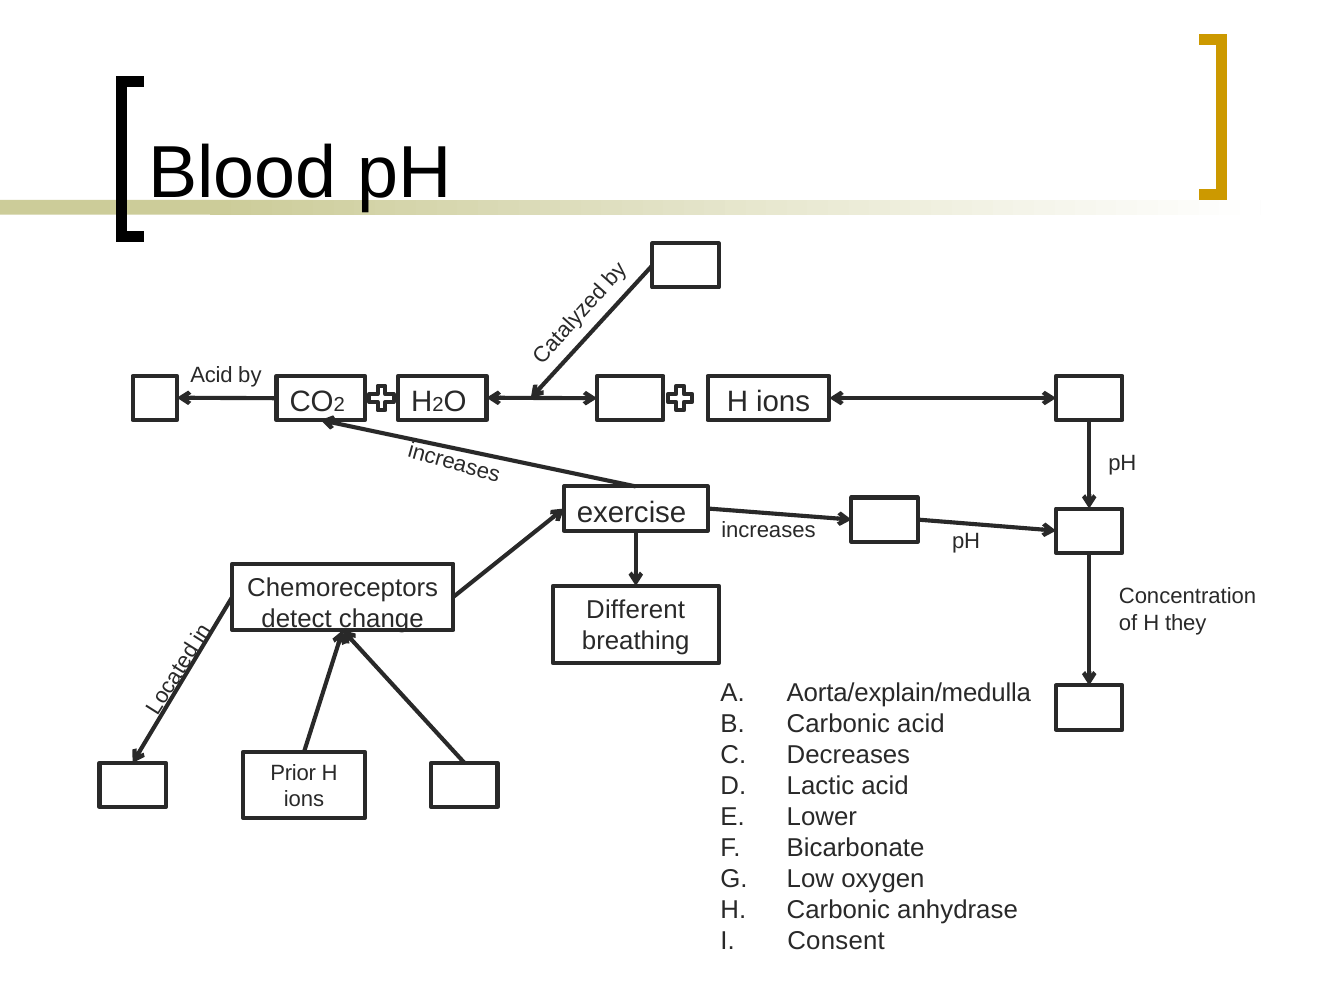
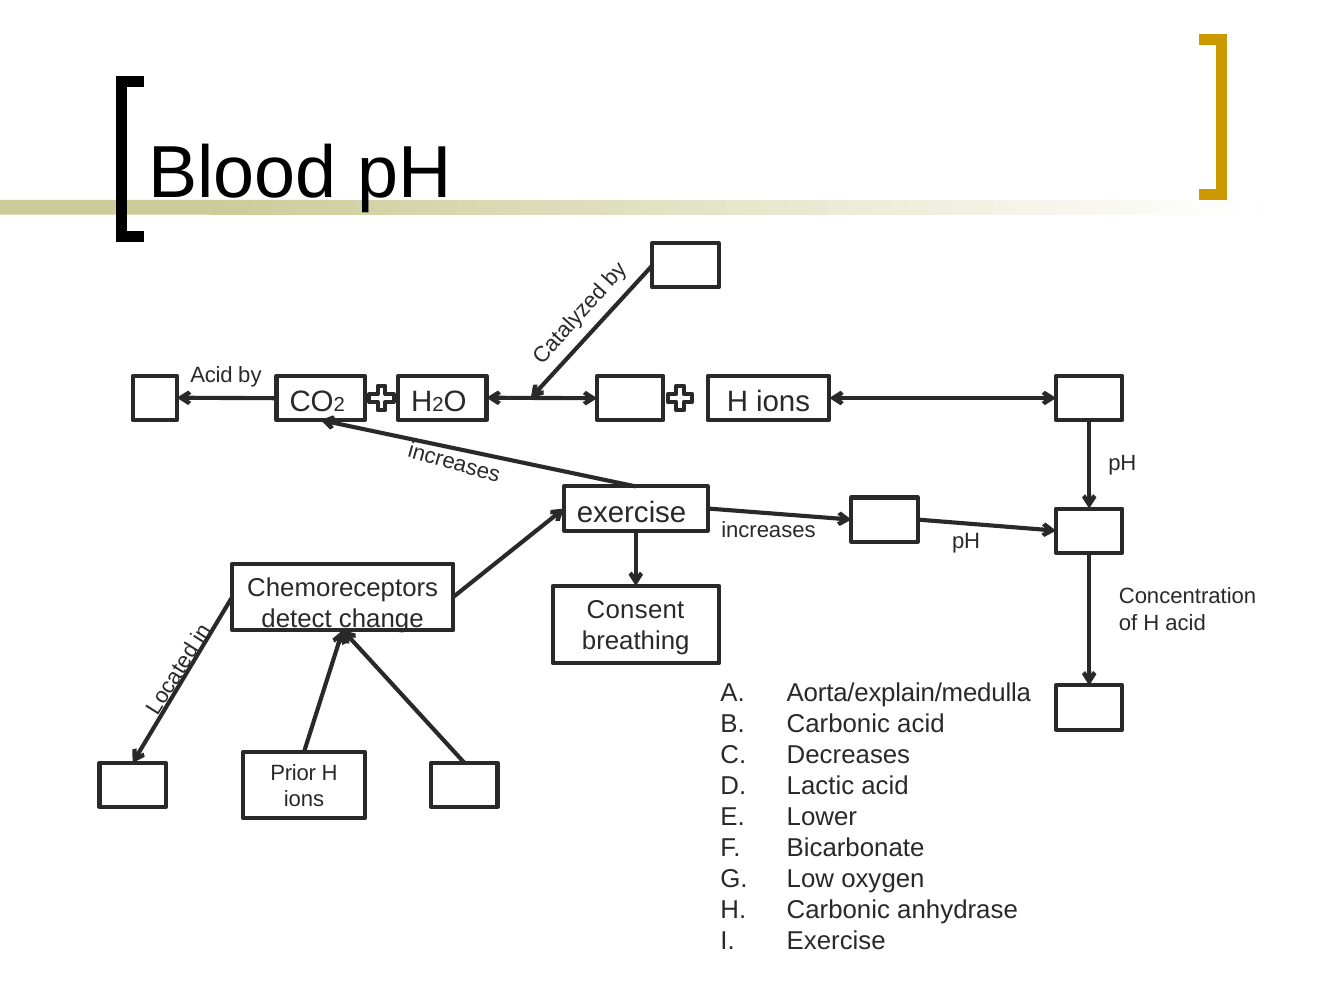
Different: Different -> Consent
H they: they -> acid
Consent at (836, 941): Consent -> Exercise
